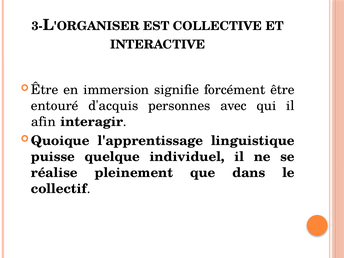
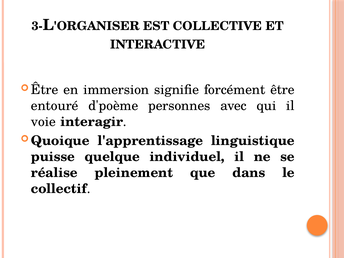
d'acquis: d'acquis -> d'poème
afin: afin -> voie
